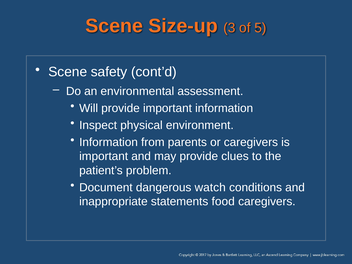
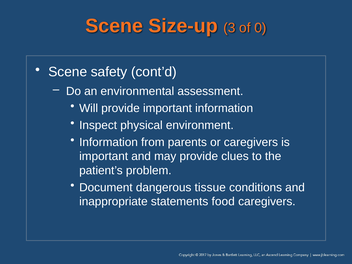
5: 5 -> 0
watch: watch -> tissue
